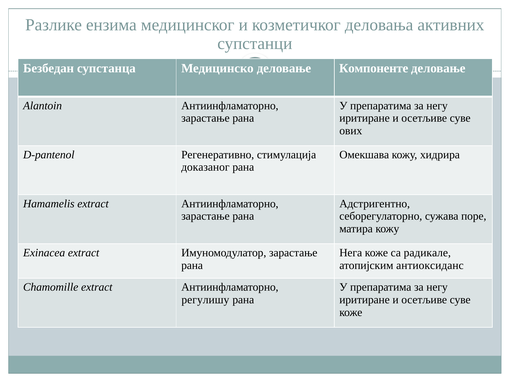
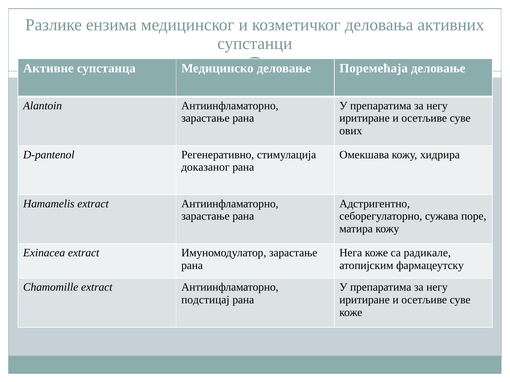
Безбедан: Безбедан -> Активне
Компоненте: Компоненте -> Поремећаја
антиоксиданс: антиоксиданс -> фармацеутску
регулишу: регулишу -> подстицај
